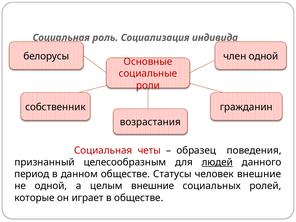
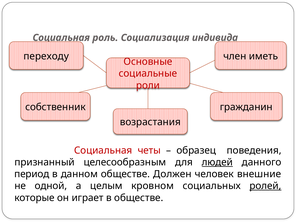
белорусы: белорусы -> переходу
член одной: одной -> иметь
Статусы: Статусы -> Должен
целым внешние: внешние -> кровном
ролей underline: none -> present
